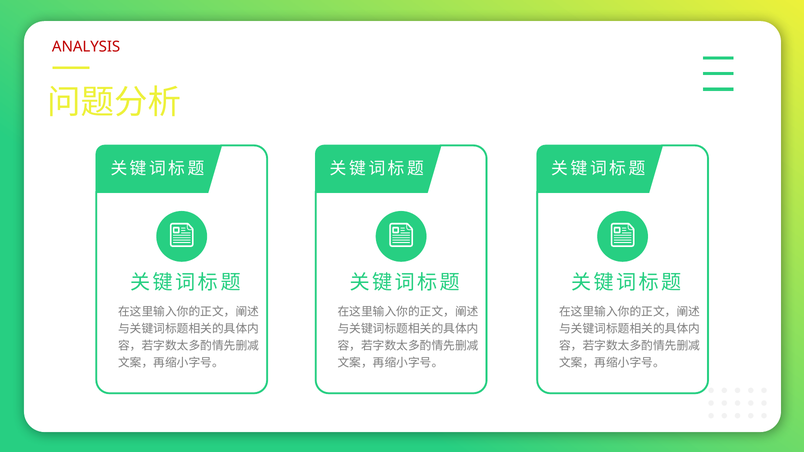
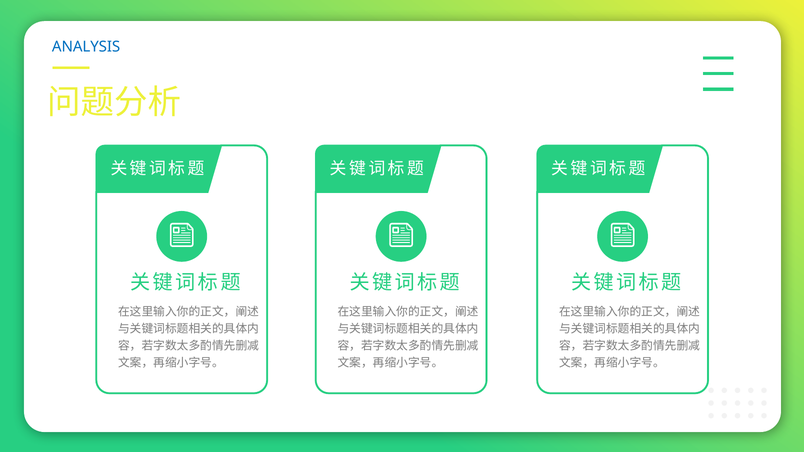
ANALYSIS colour: red -> blue
